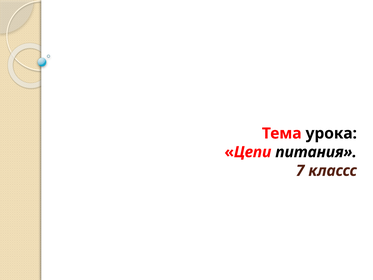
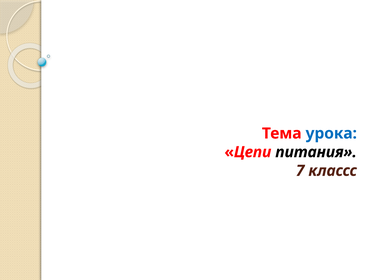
урока colour: black -> blue
